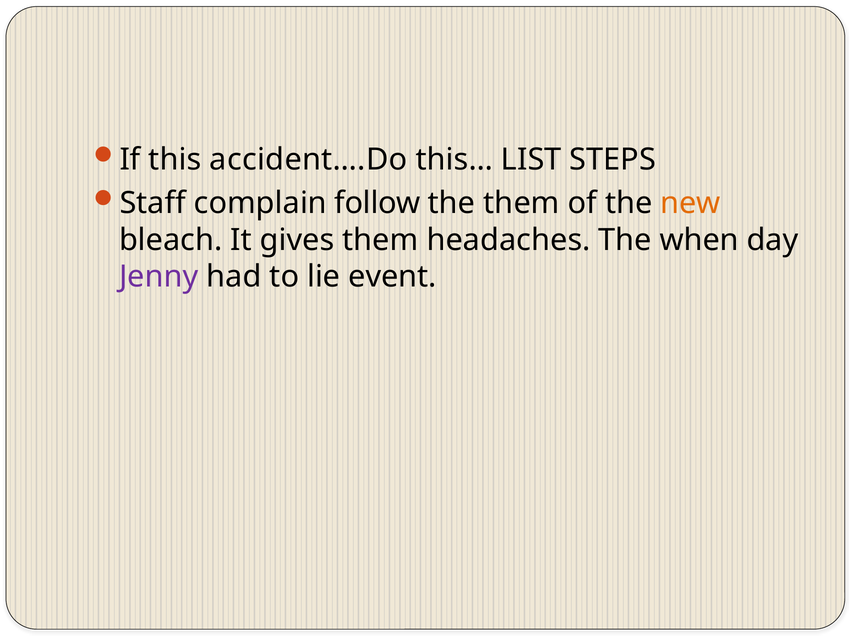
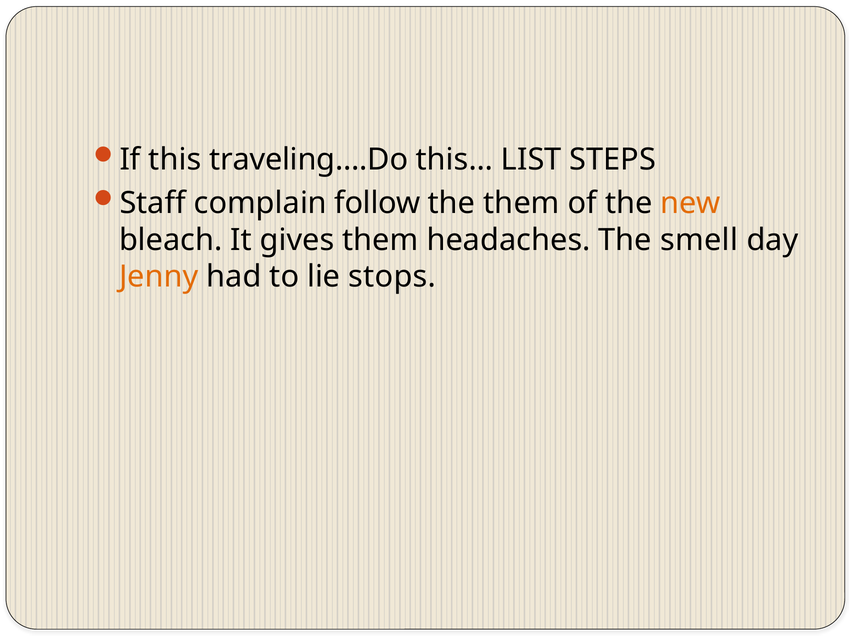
accident….Do: accident….Do -> traveling….Do
when: when -> smell
Jenny colour: purple -> orange
event: event -> stops
